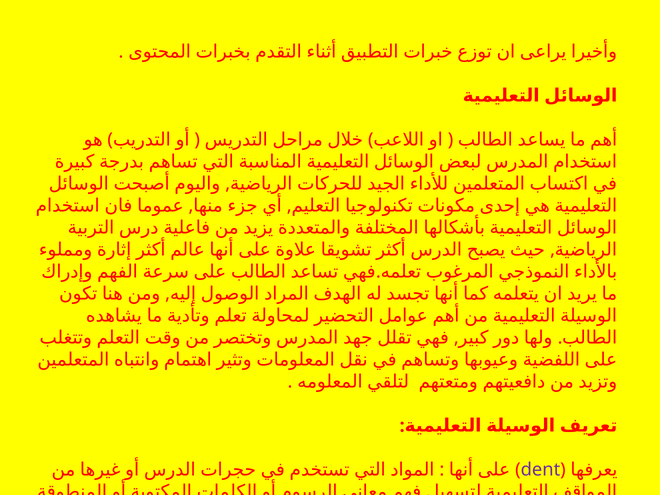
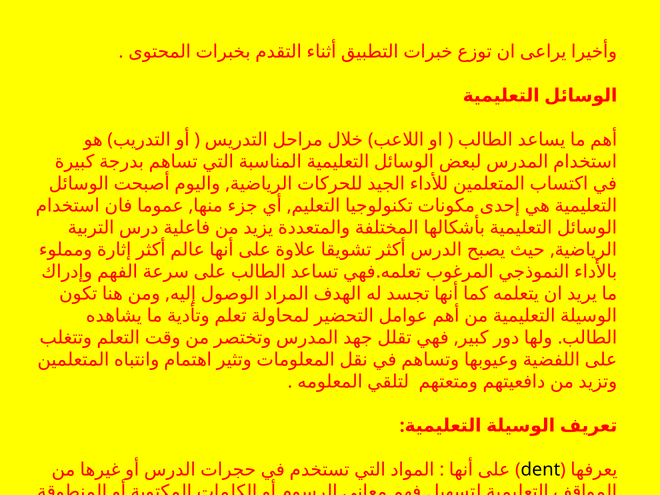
dent colour: purple -> black
